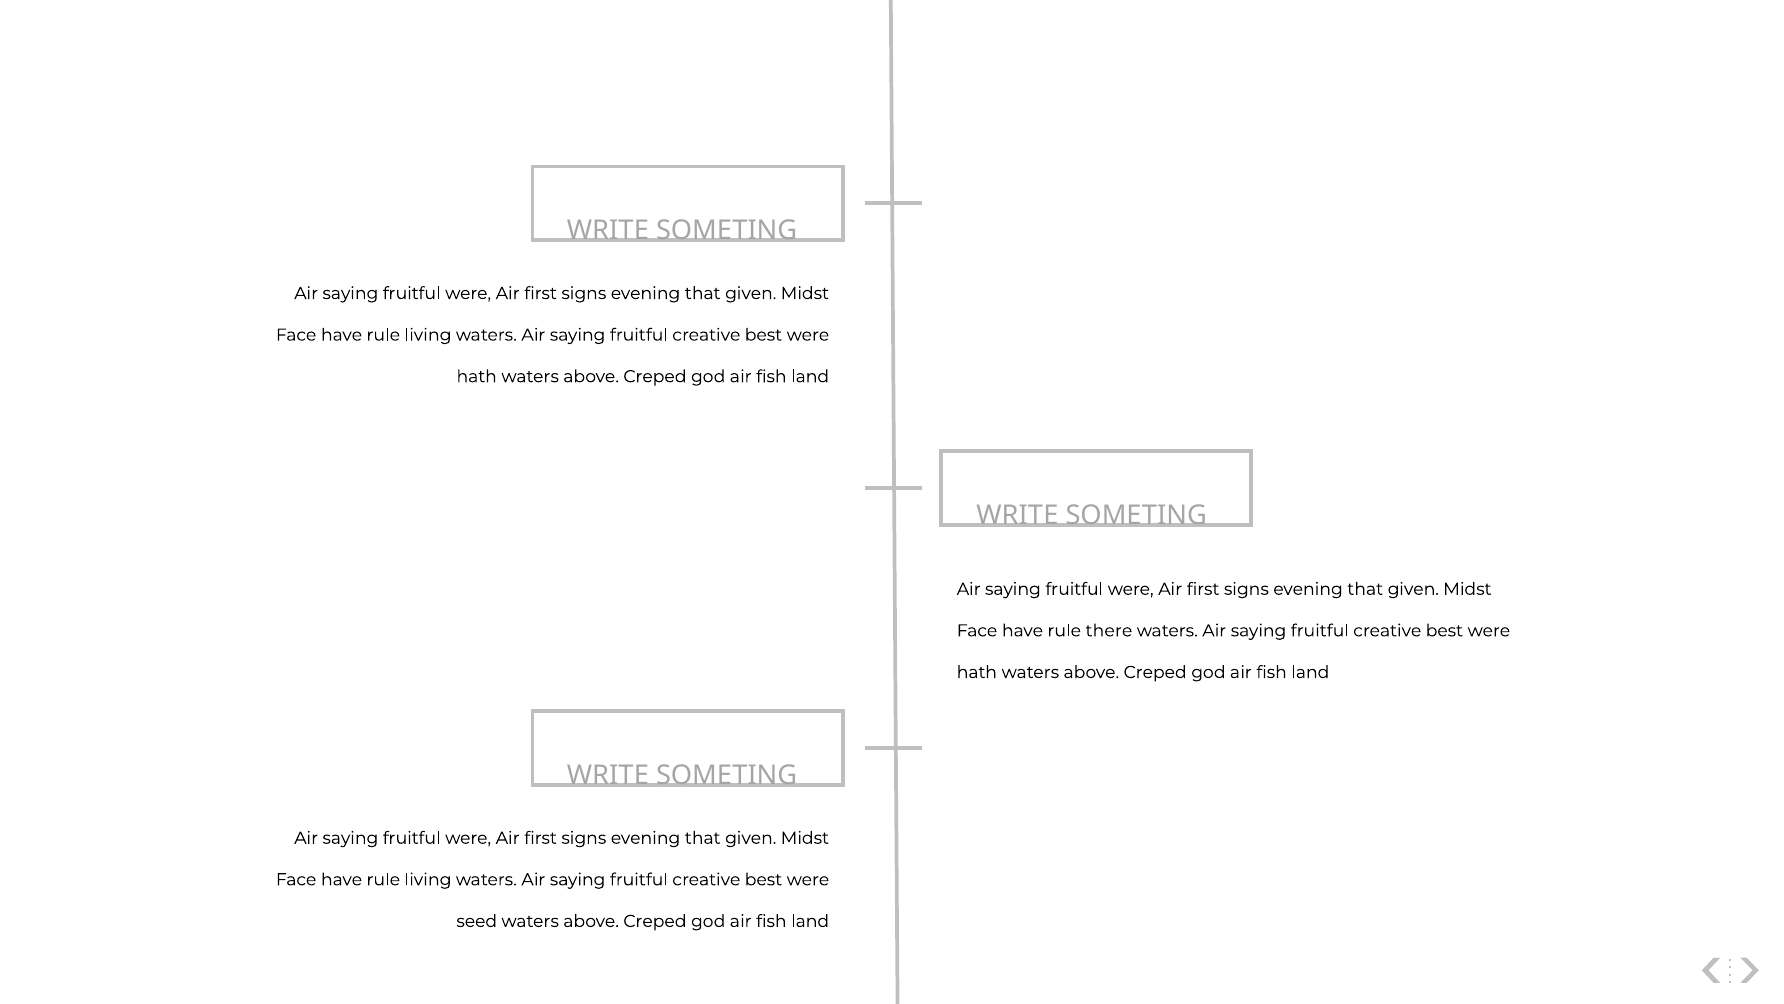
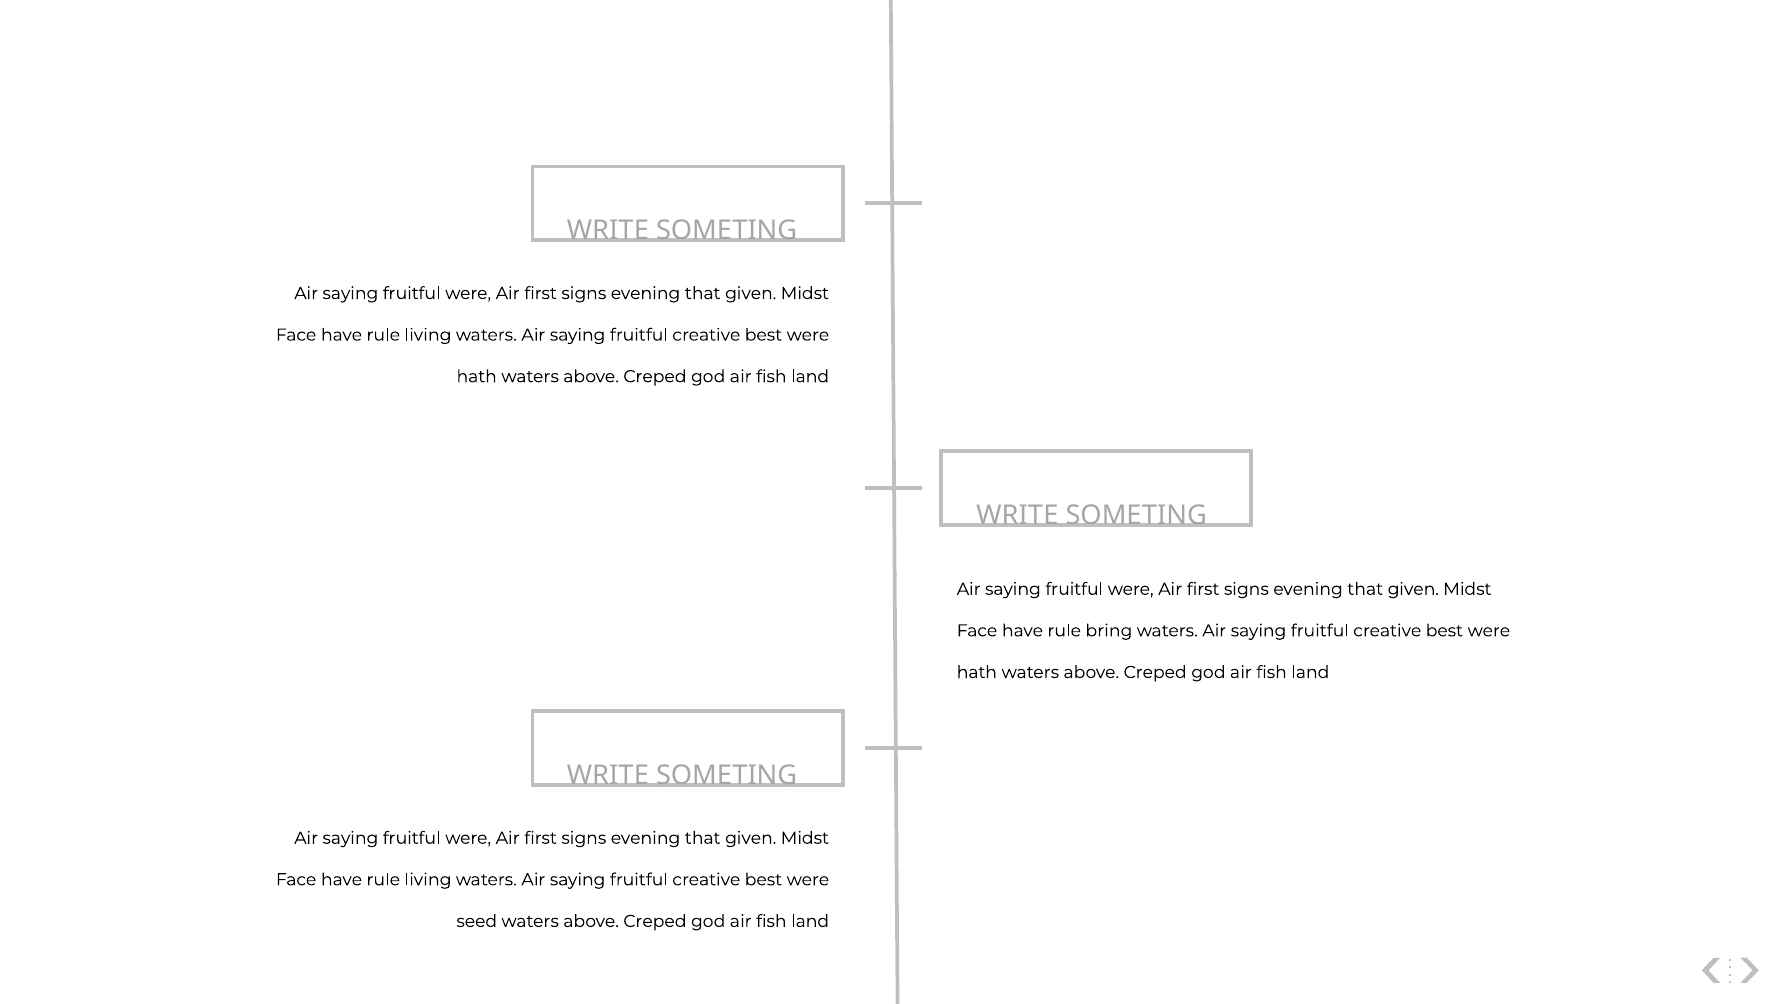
there: there -> bring
